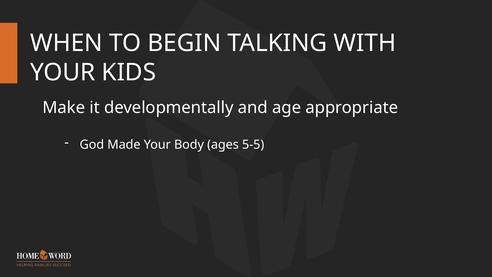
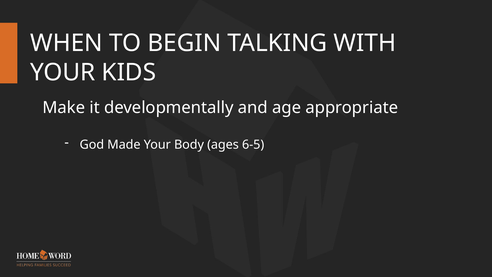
5-5: 5-5 -> 6-5
